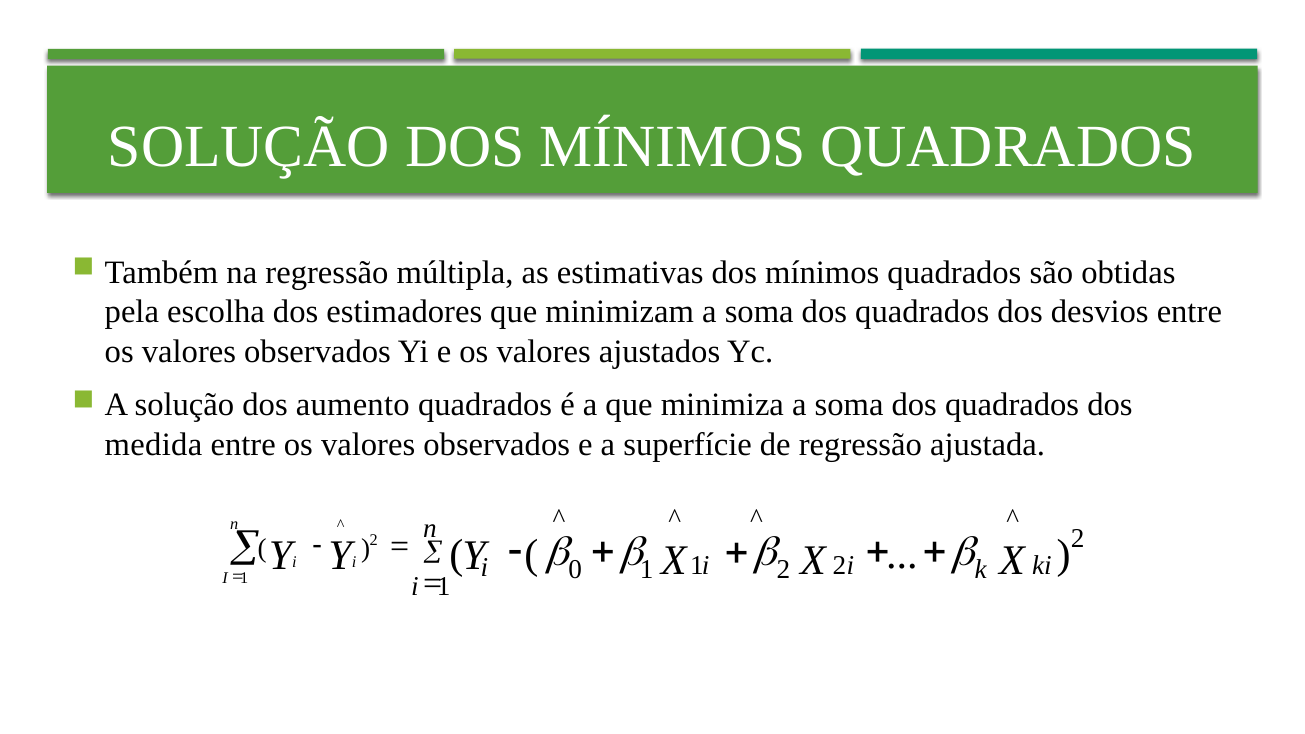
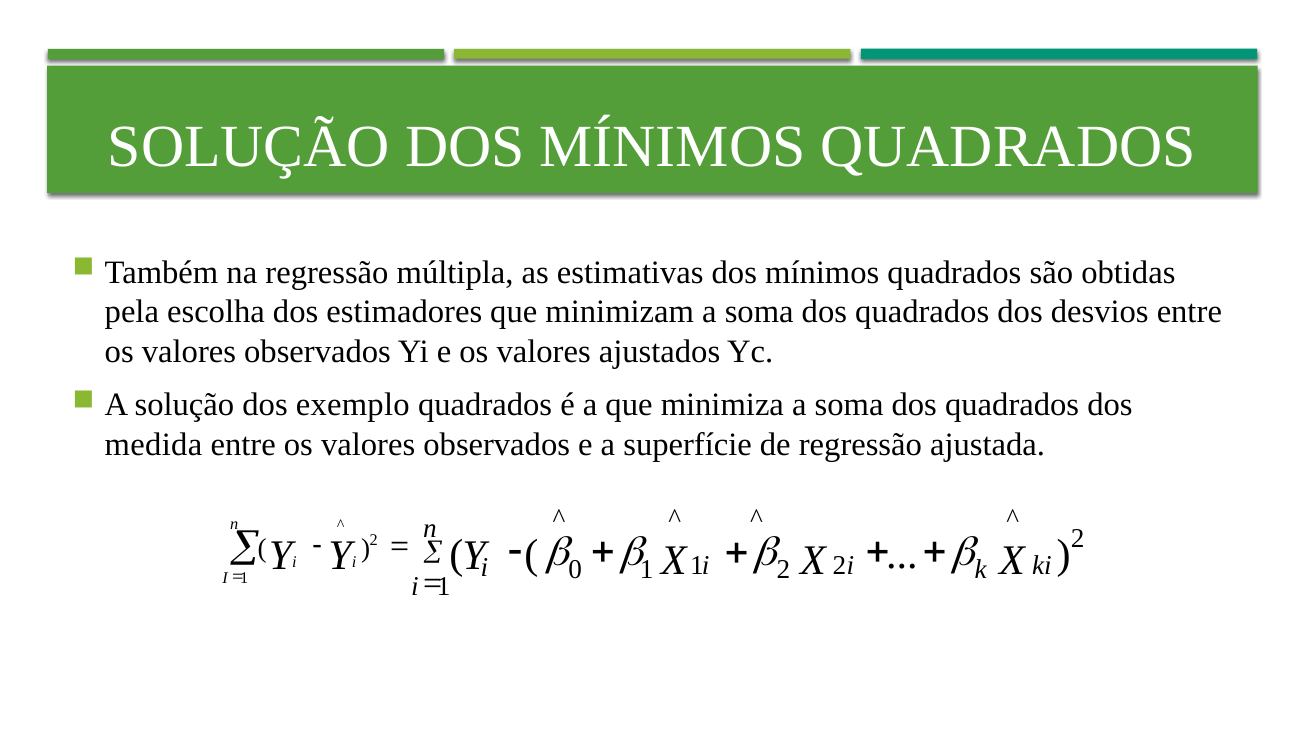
aumento: aumento -> exemplo
